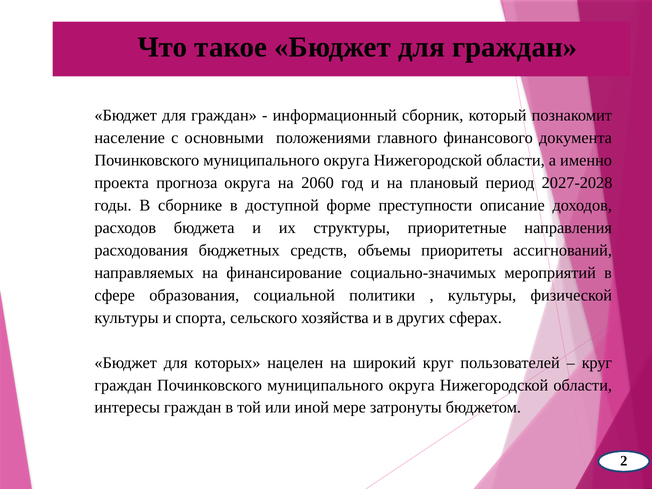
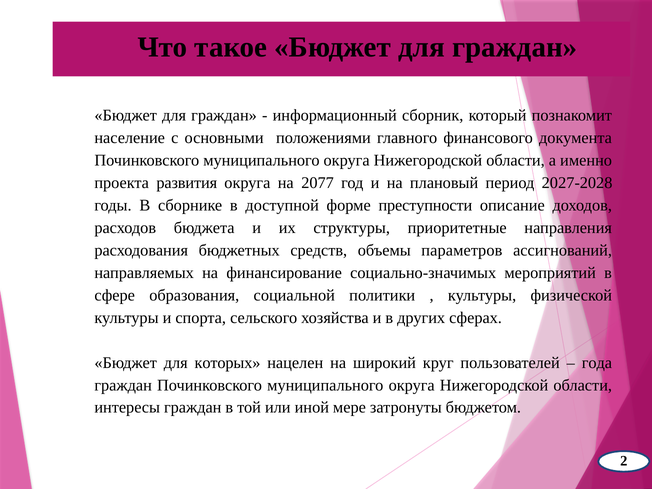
прогноза: прогноза -> развития
2060: 2060 -> 2077
приоритеты: приоритеты -> параметров
круг at (597, 363): круг -> года
